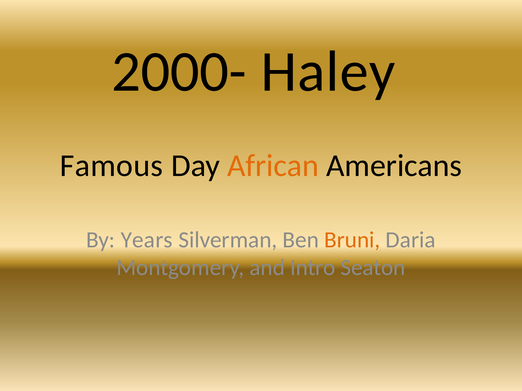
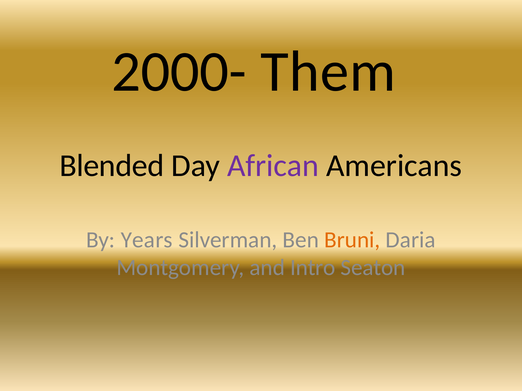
Haley: Haley -> Them
Famous: Famous -> Blended
African colour: orange -> purple
